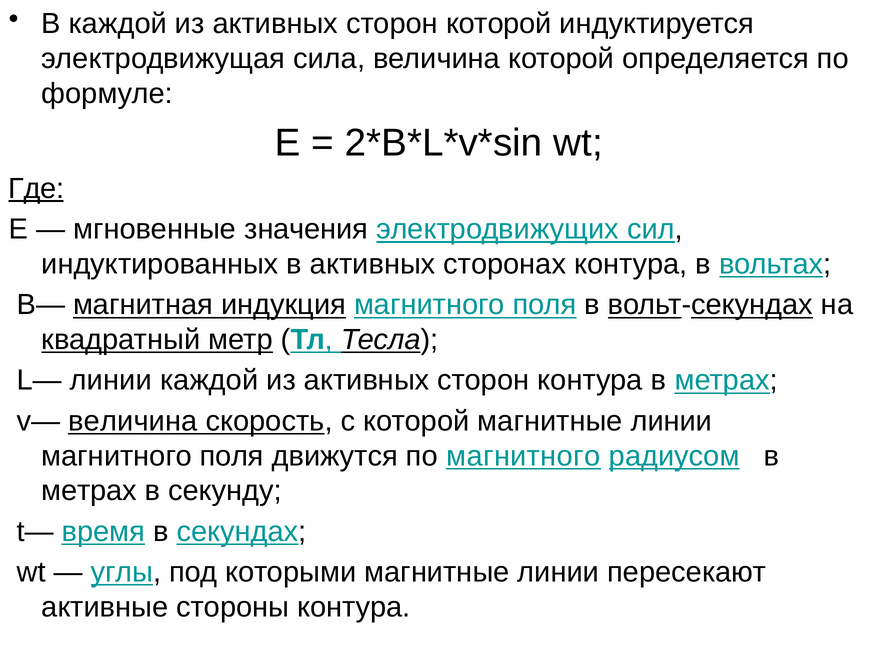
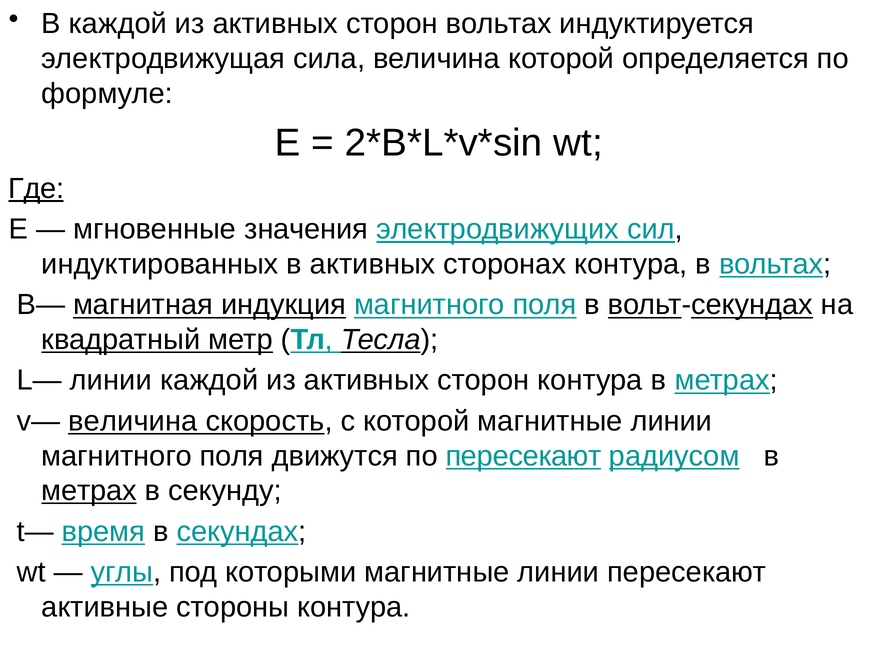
сторон которой: которой -> вольтах
по магнитного: магнитного -> пересекают
метрах at (89, 490) underline: none -> present
